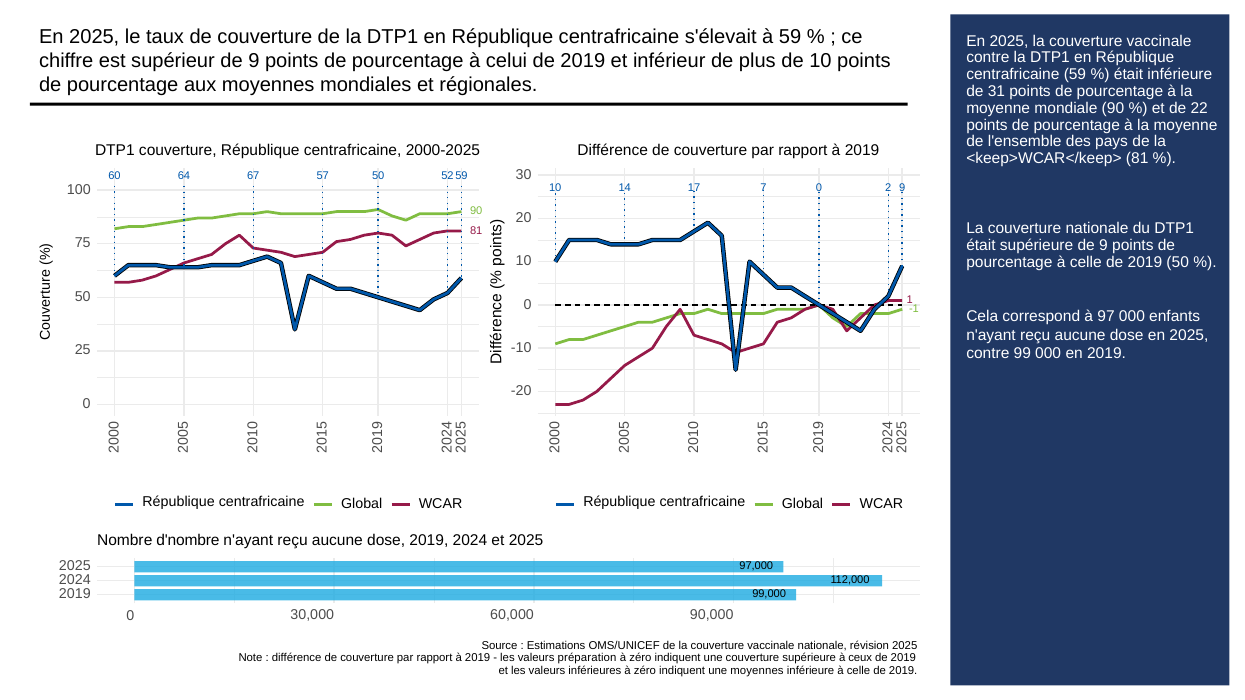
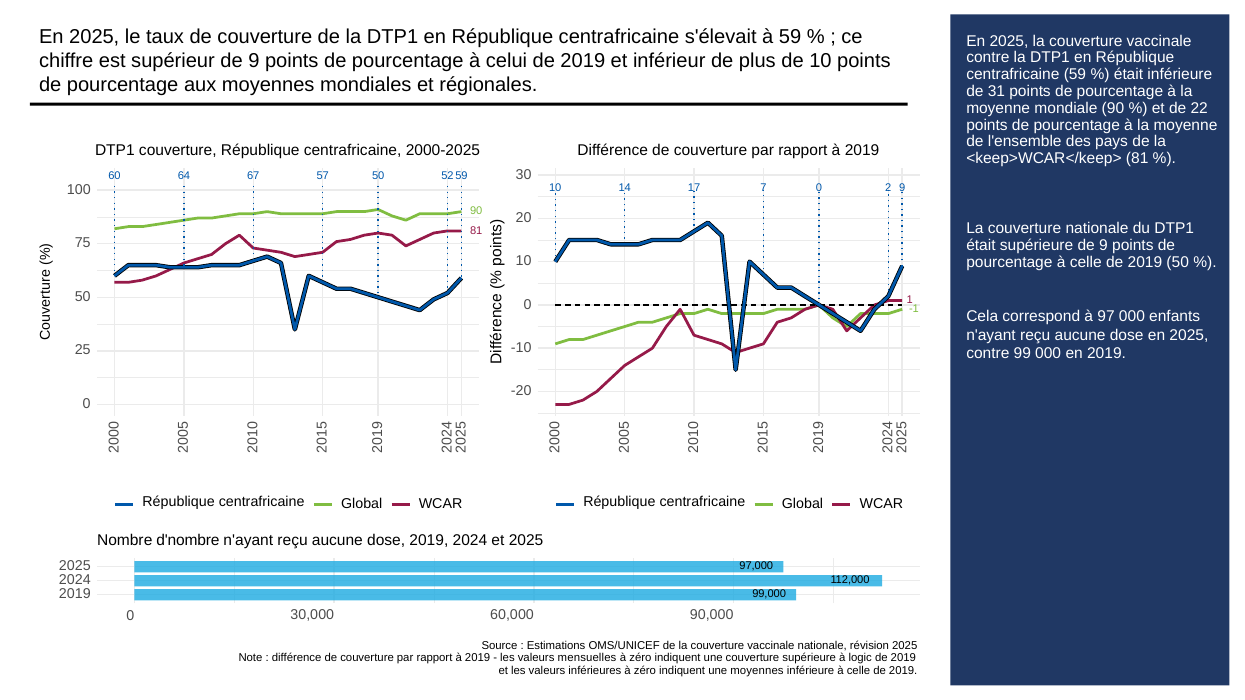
préparation: préparation -> mensuelles
ceux: ceux -> logic
